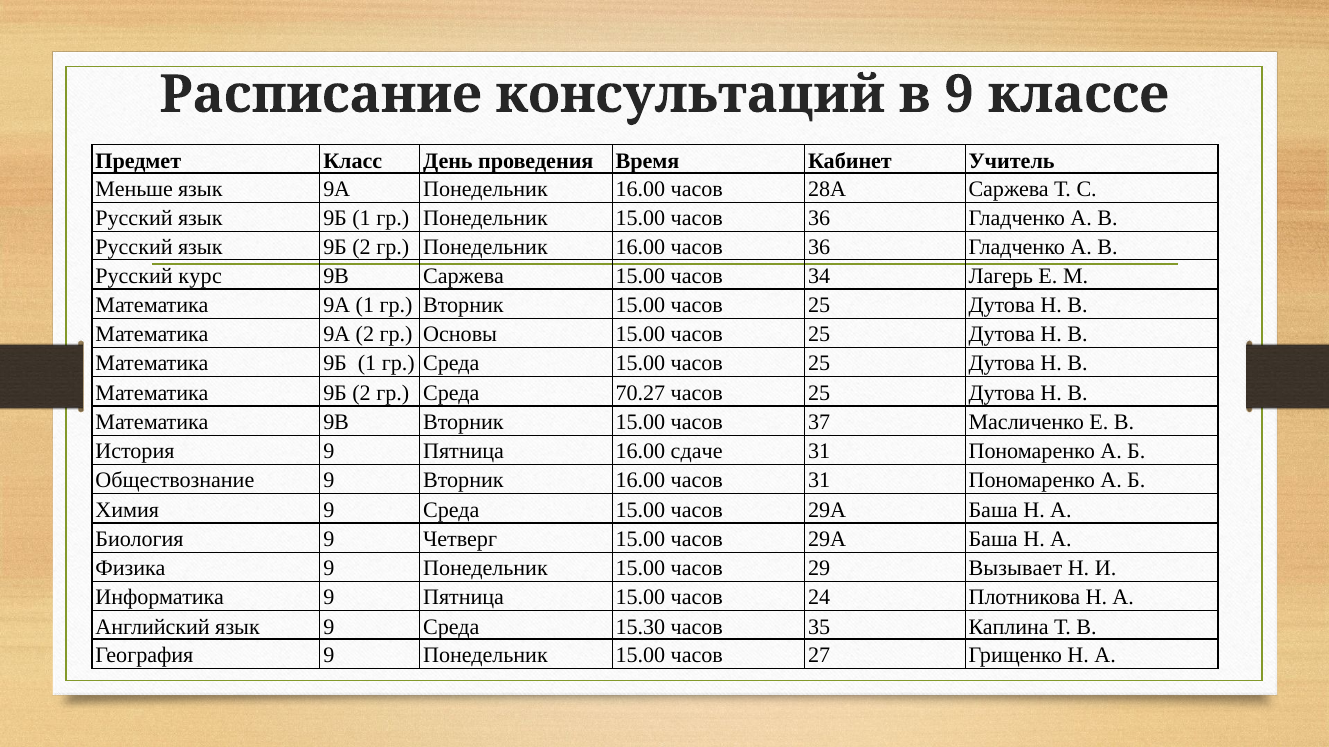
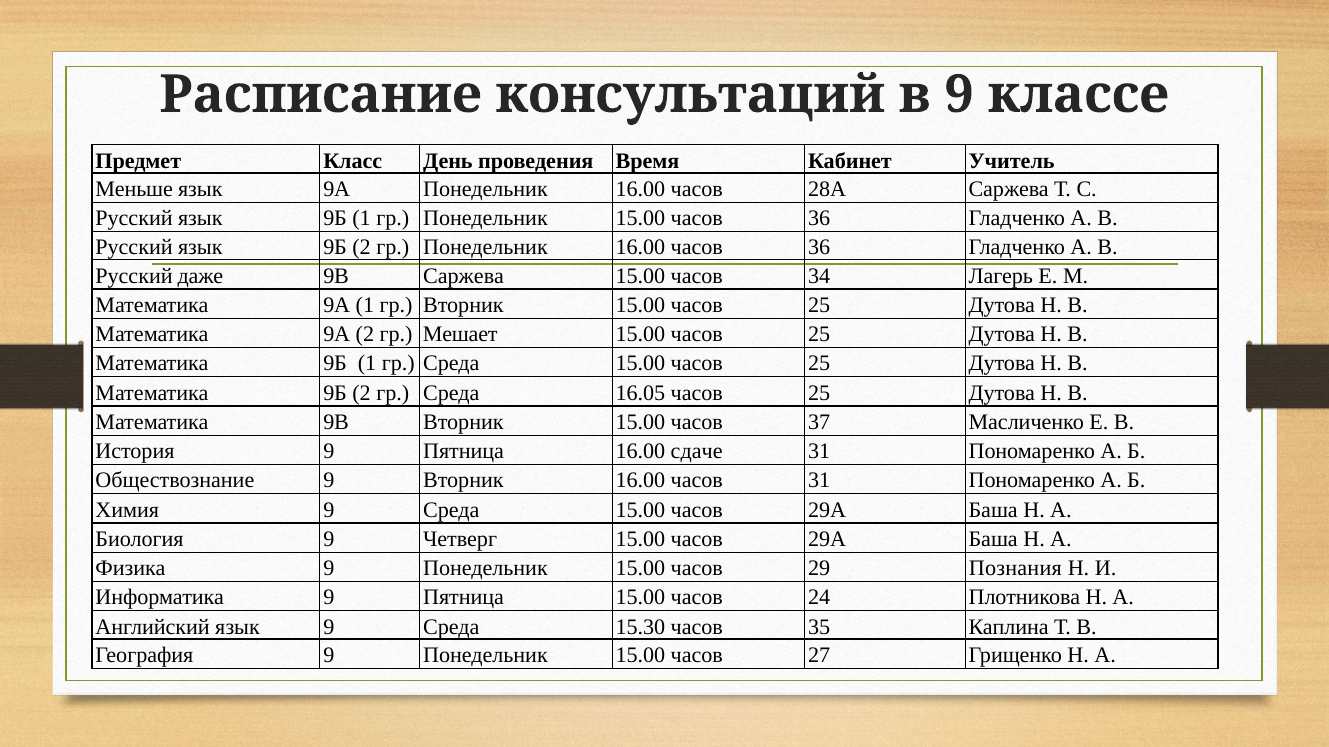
курс: курс -> даже
Основы: Основы -> Мешает
70.27: 70.27 -> 16.05
Вызывает: Вызывает -> Познания
